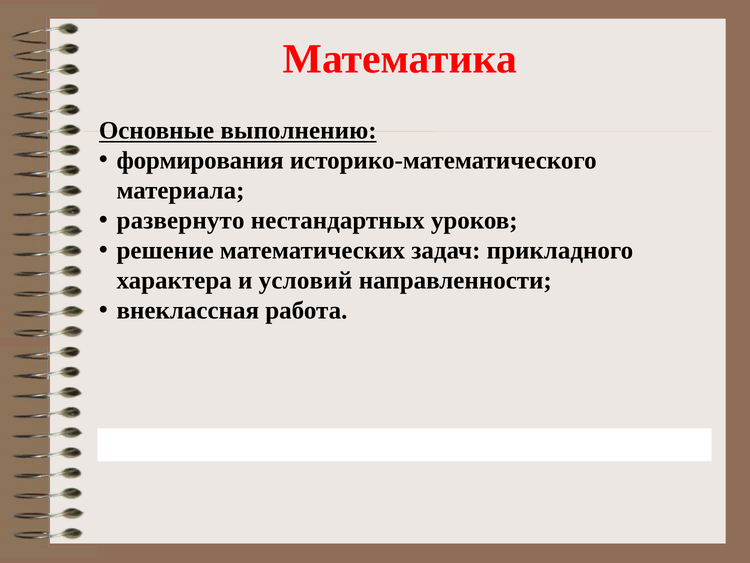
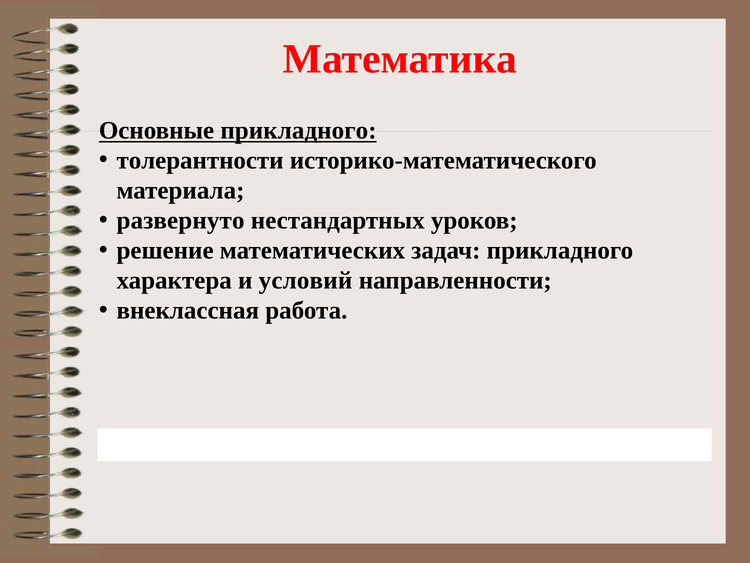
Основные выполнению: выполнению -> прикладного
формирования: формирования -> толерантности
